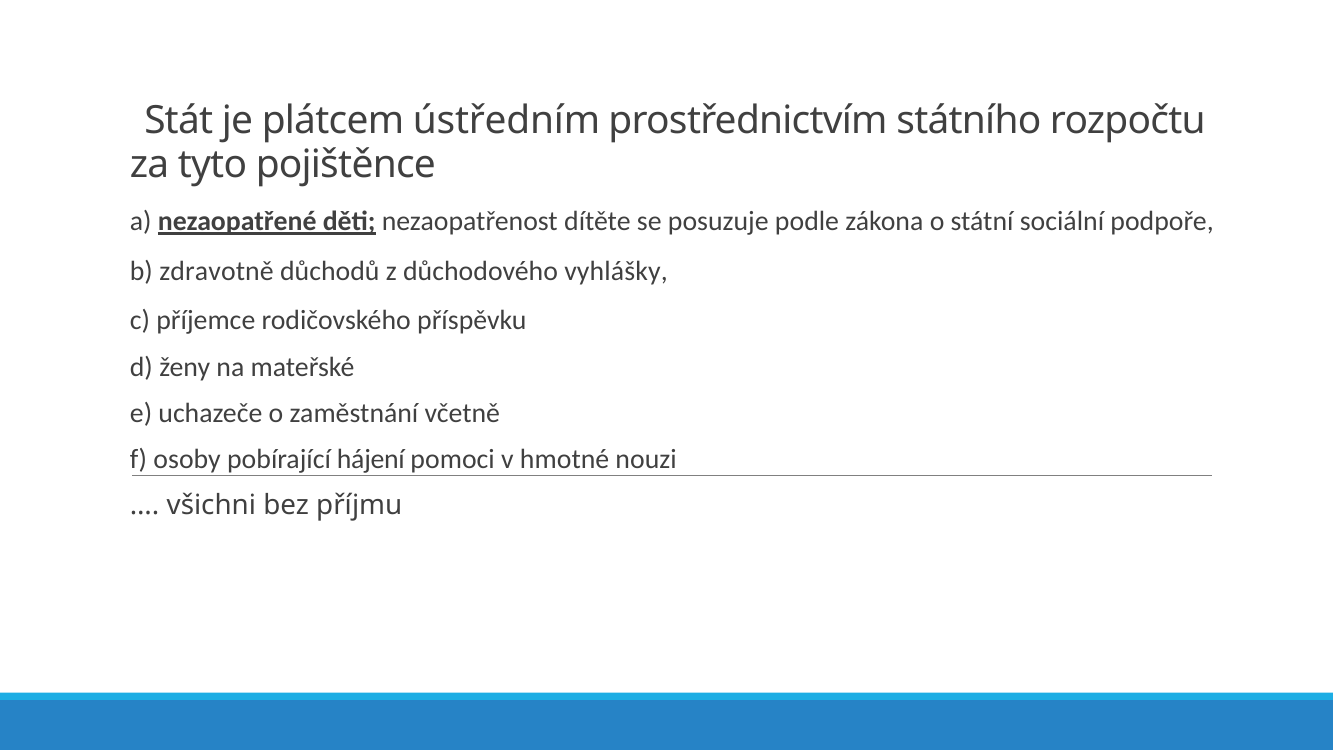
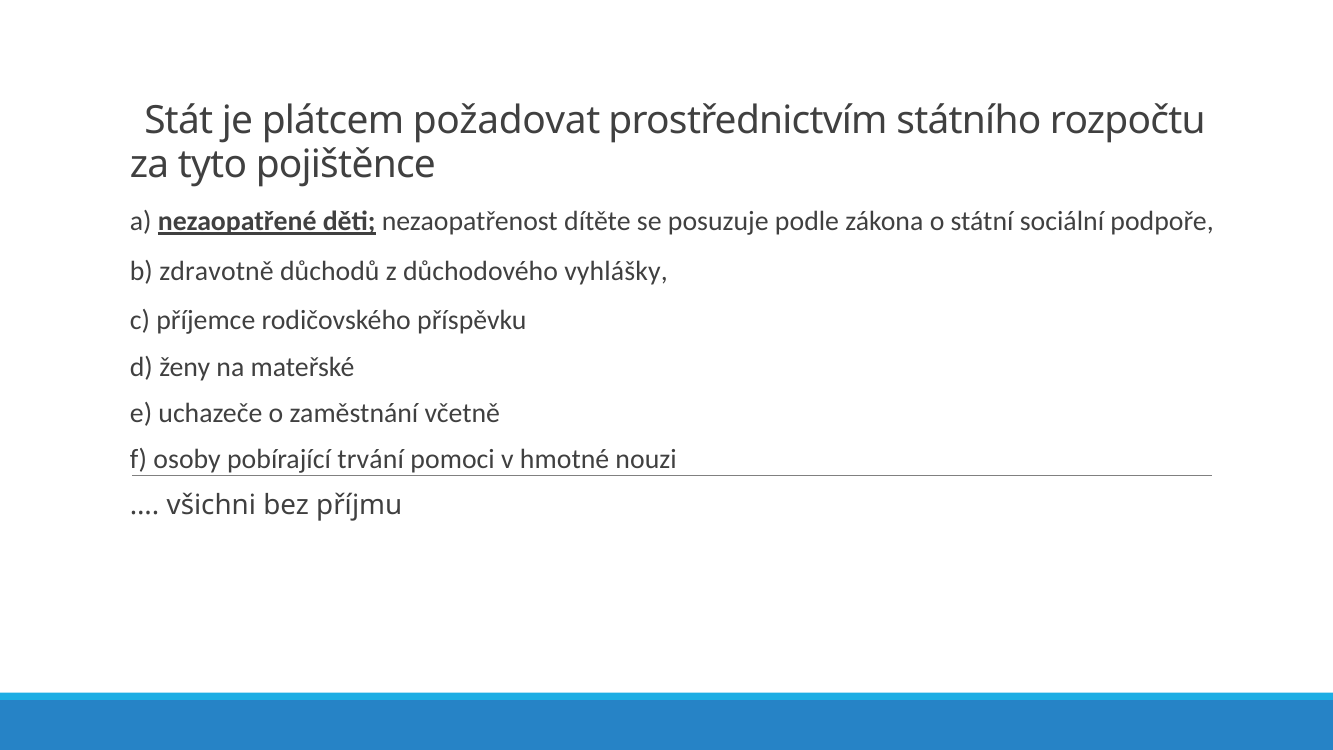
ústředním: ústředním -> požadovat
hájení: hájení -> trvání
